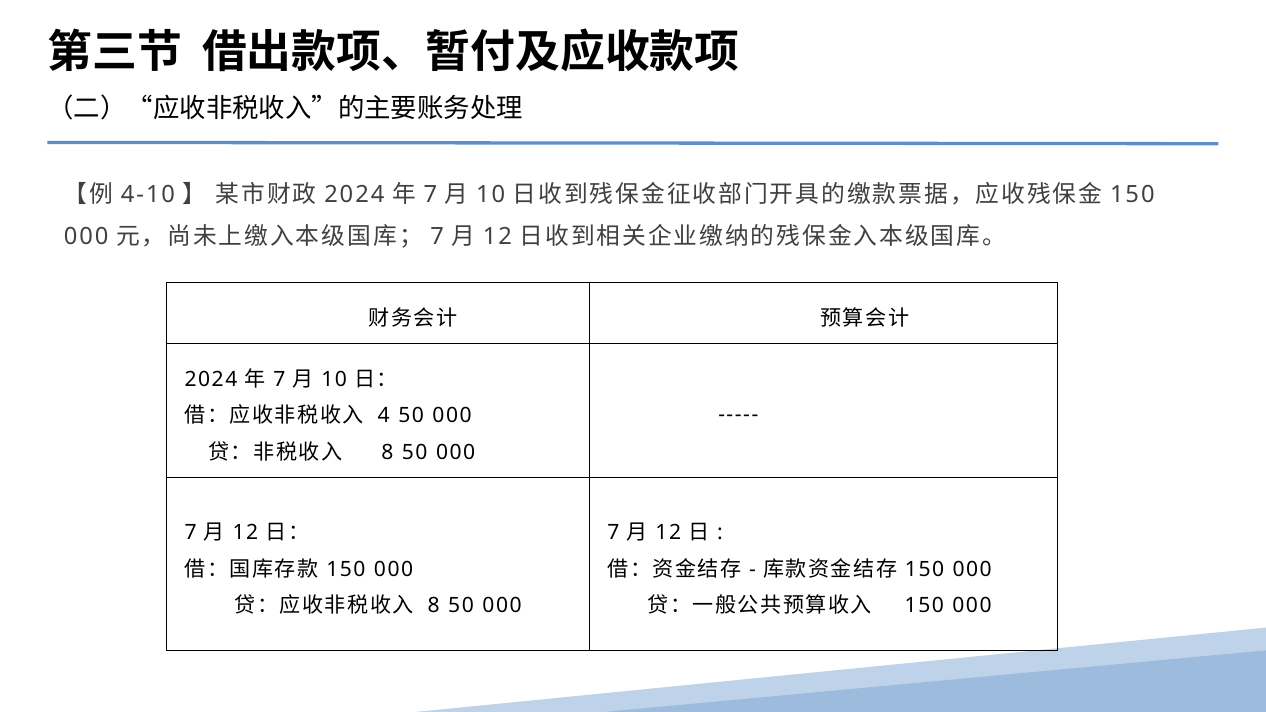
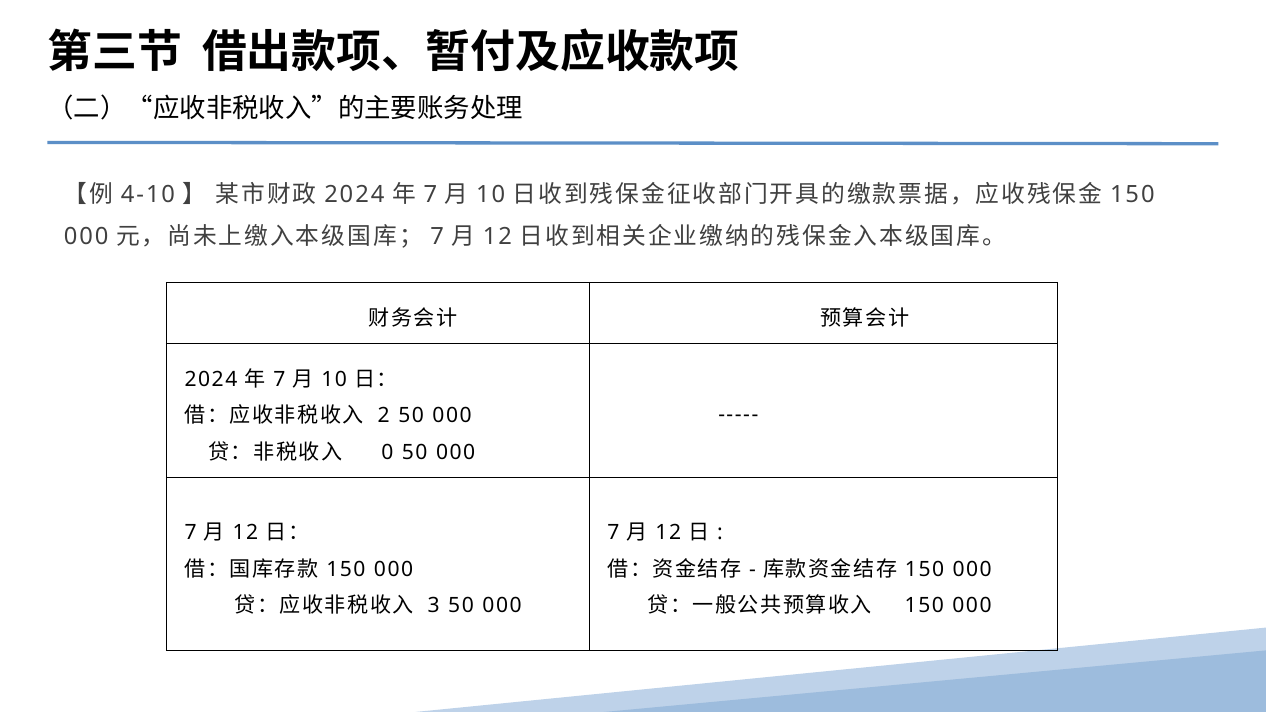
4: 4 -> 2
8 at (387, 453): 8 -> 0
8 at (434, 606): 8 -> 3
